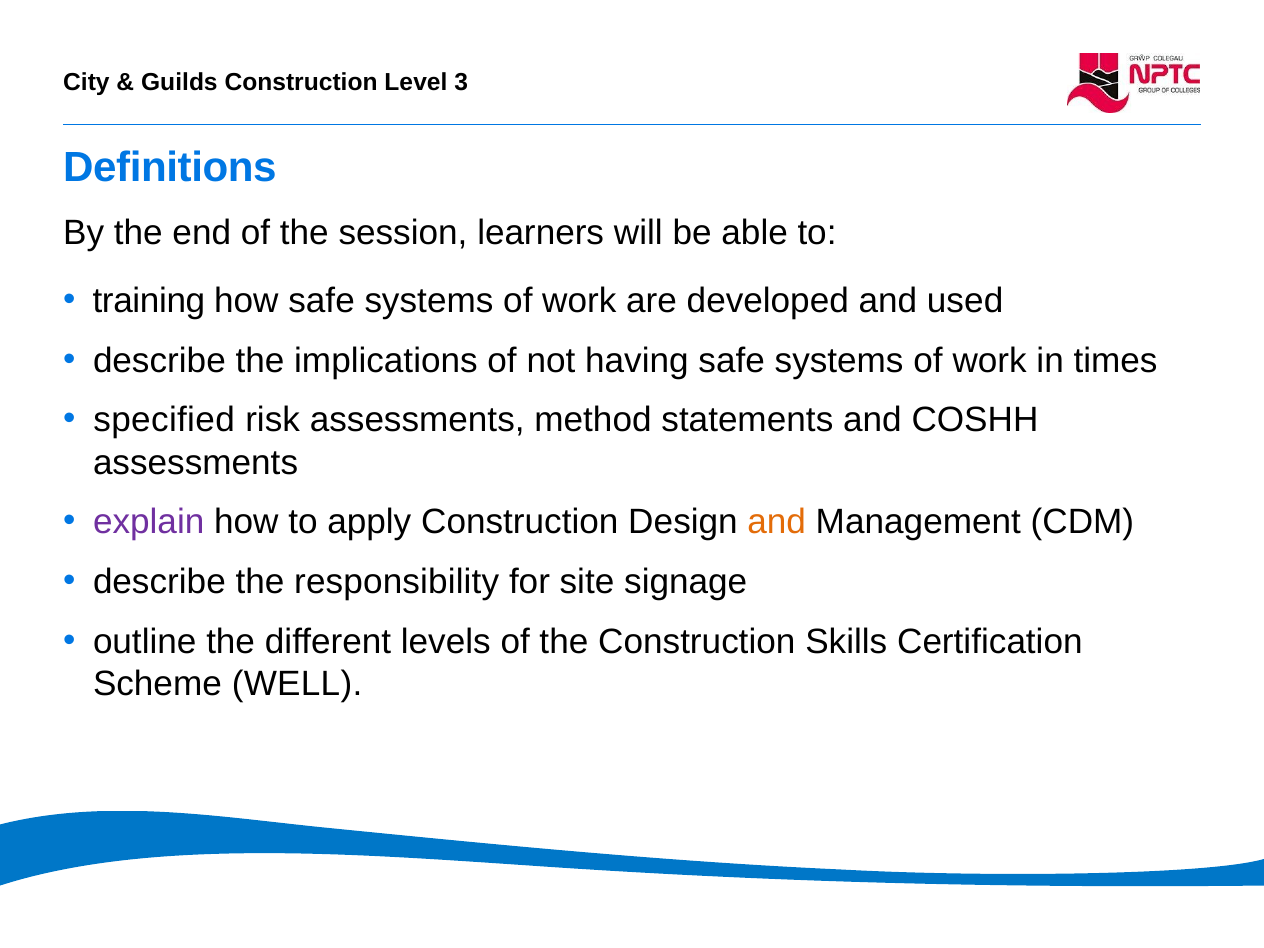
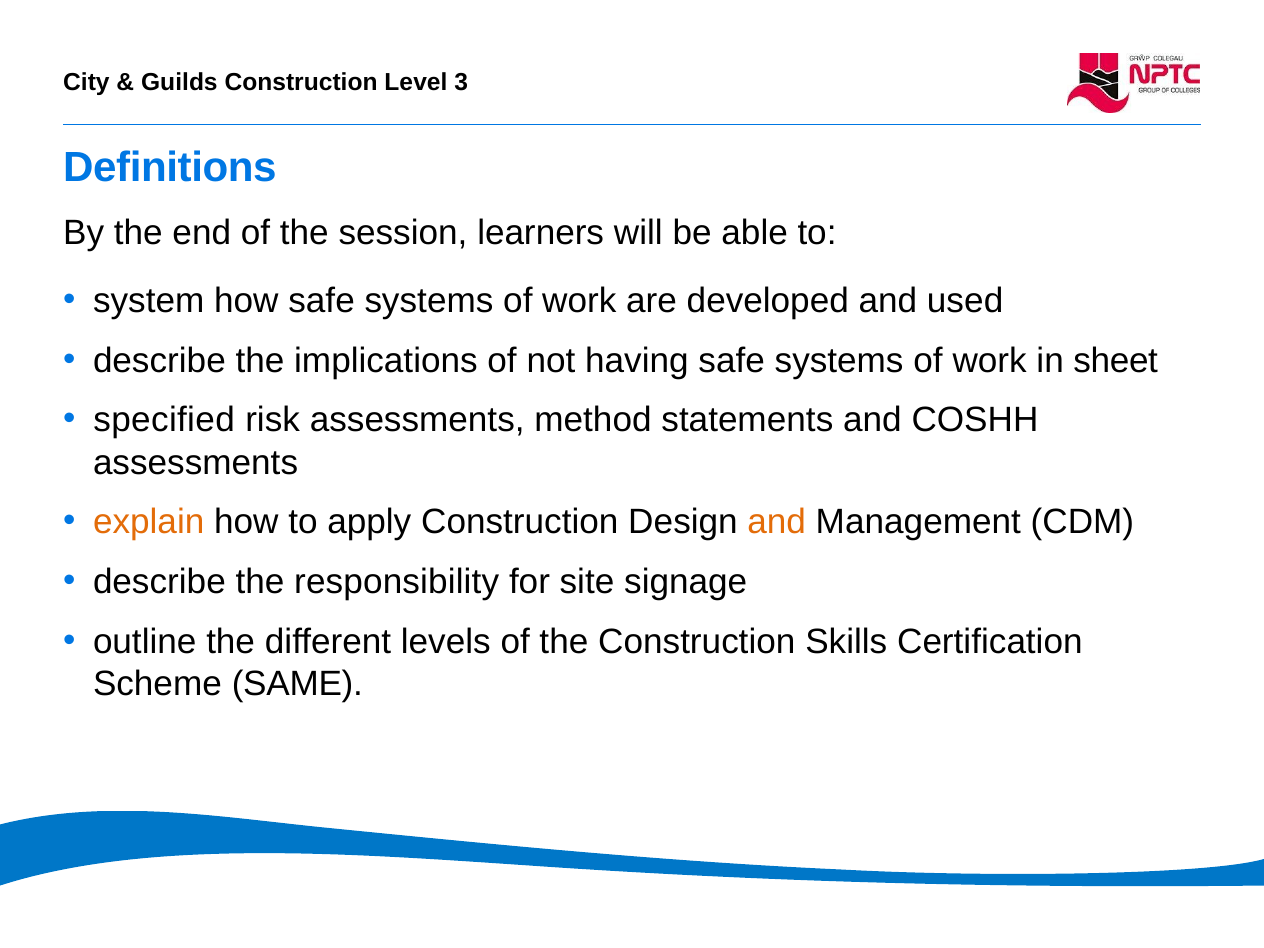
training: training -> system
times: times -> sheet
explain colour: purple -> orange
WELL: WELL -> SAME
